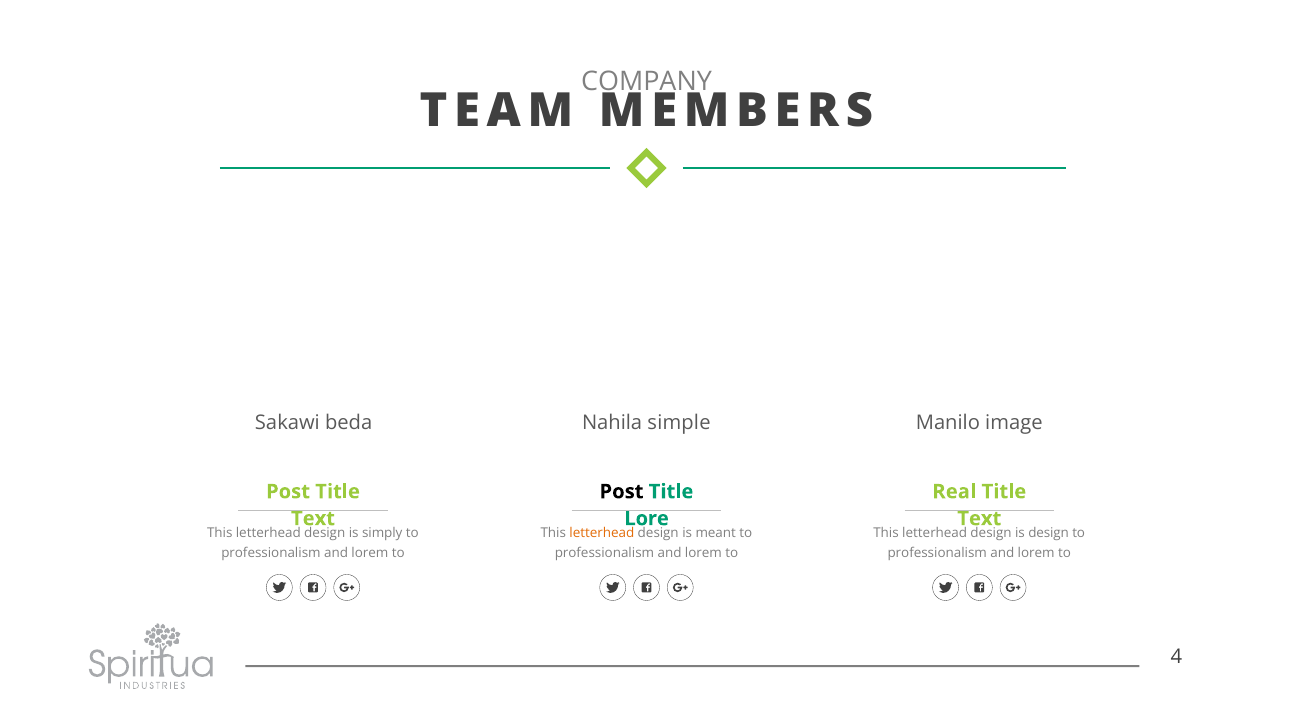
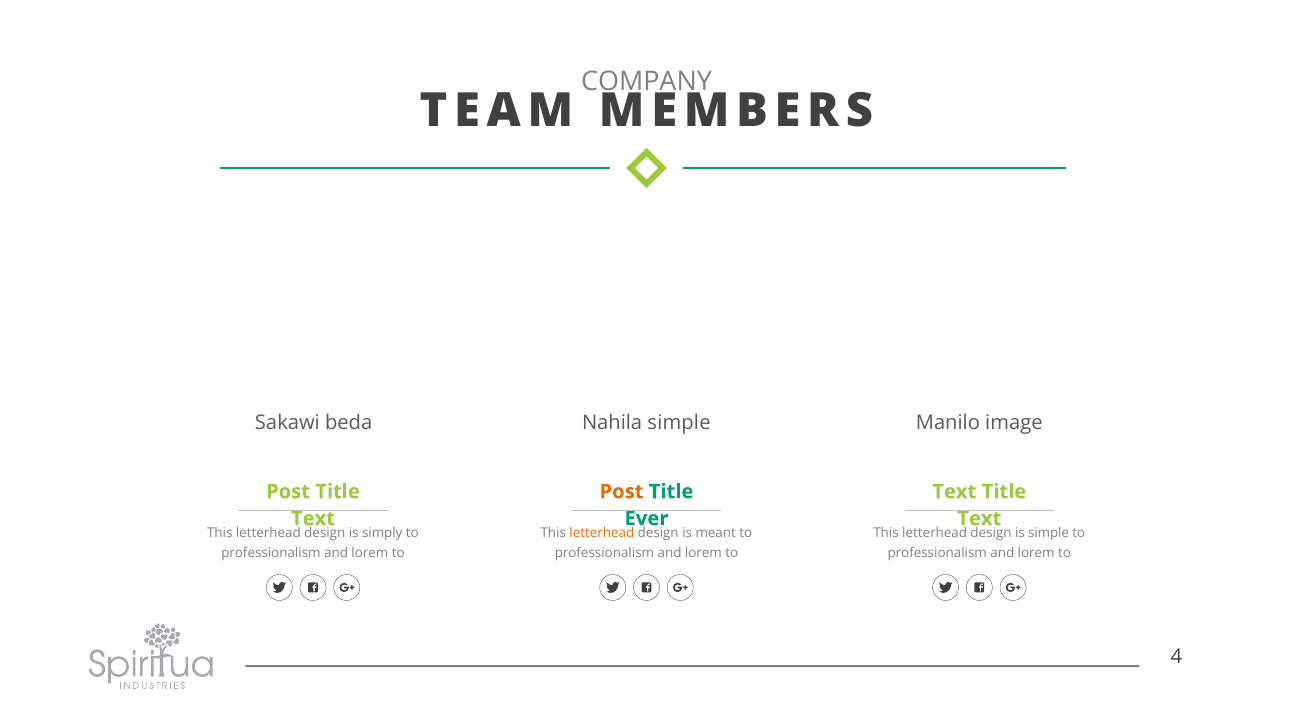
Post at (621, 492) colour: black -> orange
Real at (954, 492): Real -> Text
Lore: Lore -> Ever
is design: design -> simple
